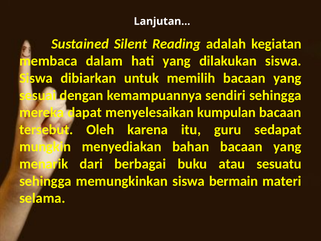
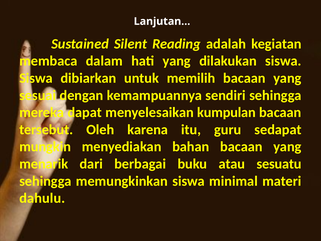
bermain: bermain -> minimal
selama: selama -> dahulu
